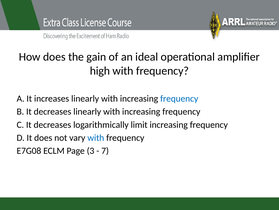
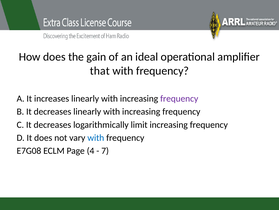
high: high -> that
frequency at (179, 98) colour: blue -> purple
3: 3 -> 4
